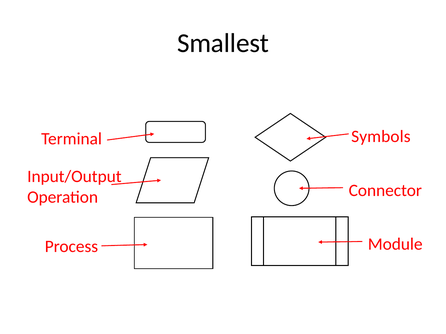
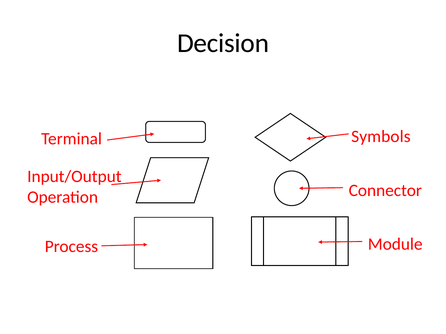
Smallest: Smallest -> Decision
